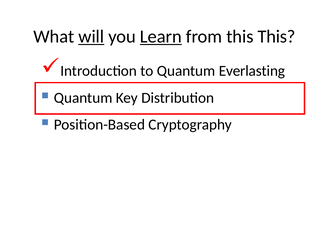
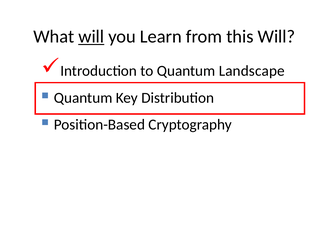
Learn underline: present -> none
this This: This -> Will
Everlasting: Everlasting -> Landscape
